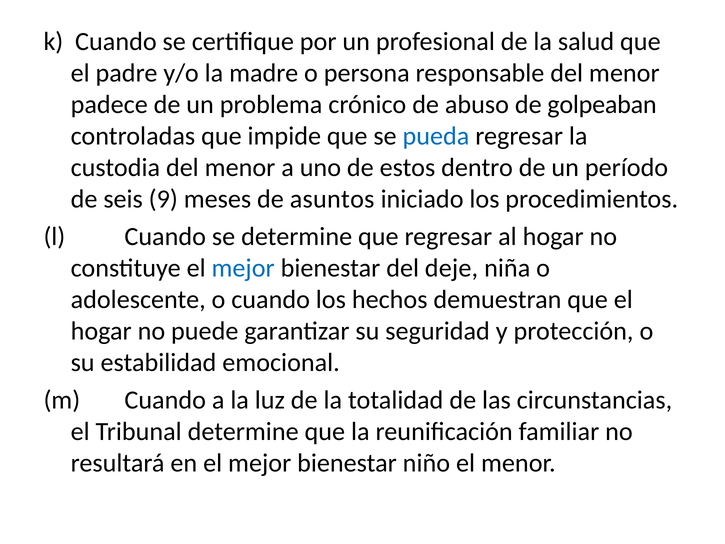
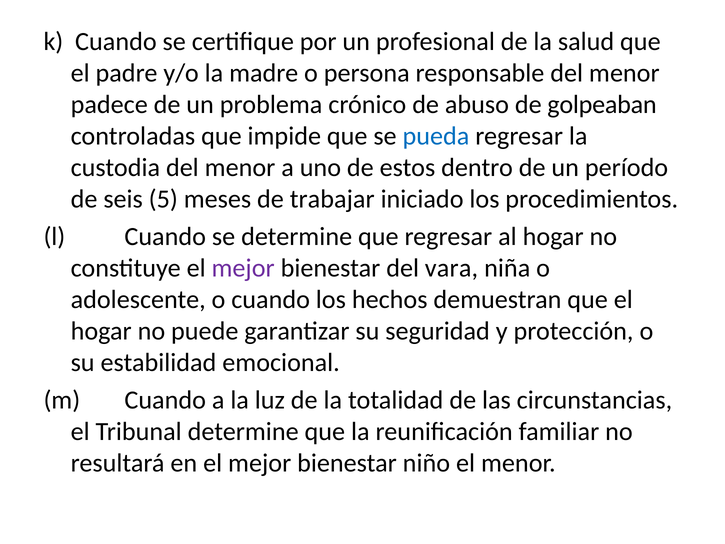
9: 9 -> 5
asuntos: asuntos -> trabajar
mejor at (243, 268) colour: blue -> purple
deje: deje -> vara
